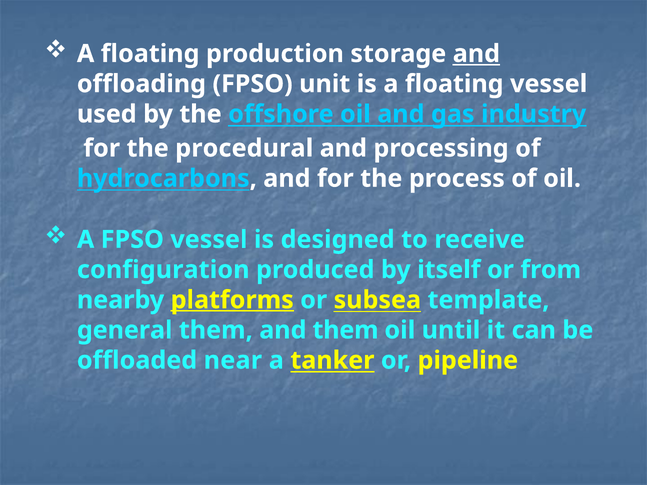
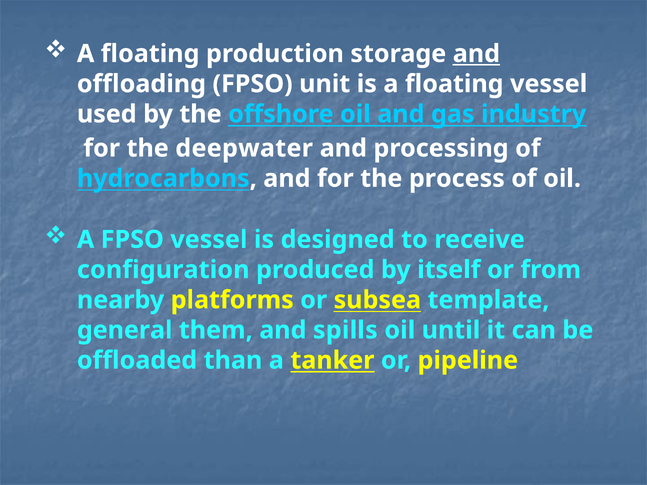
procedural: procedural -> deepwater
platforms underline: present -> none
and them: them -> spills
near: near -> than
